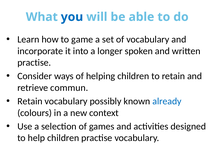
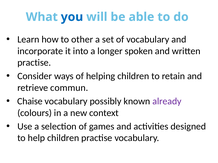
game: game -> other
Retain at (30, 102): Retain -> Chaise
already colour: blue -> purple
